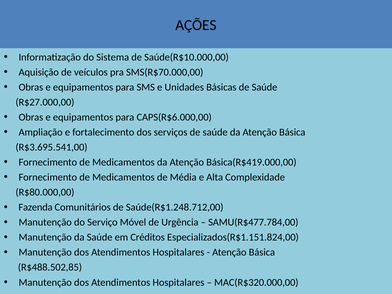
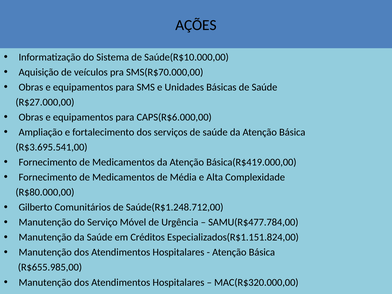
Fazenda: Fazenda -> Gilberto
R$488.502,85: R$488.502,85 -> R$655.985,00
